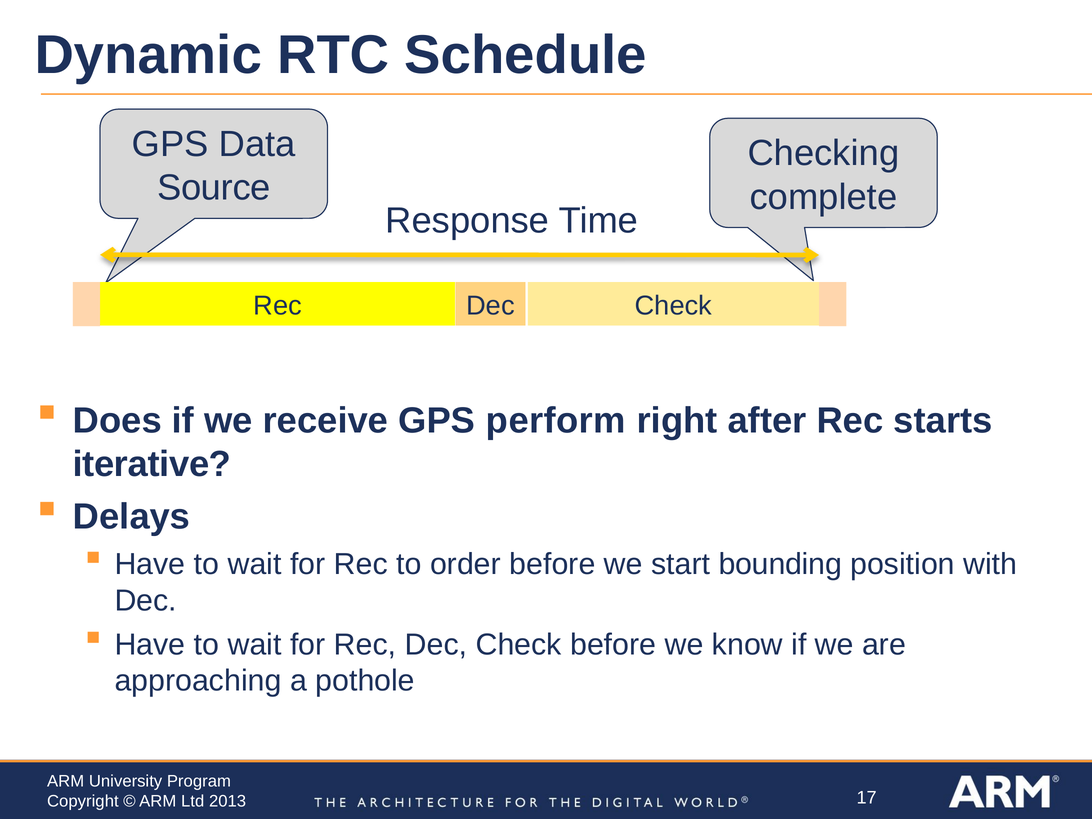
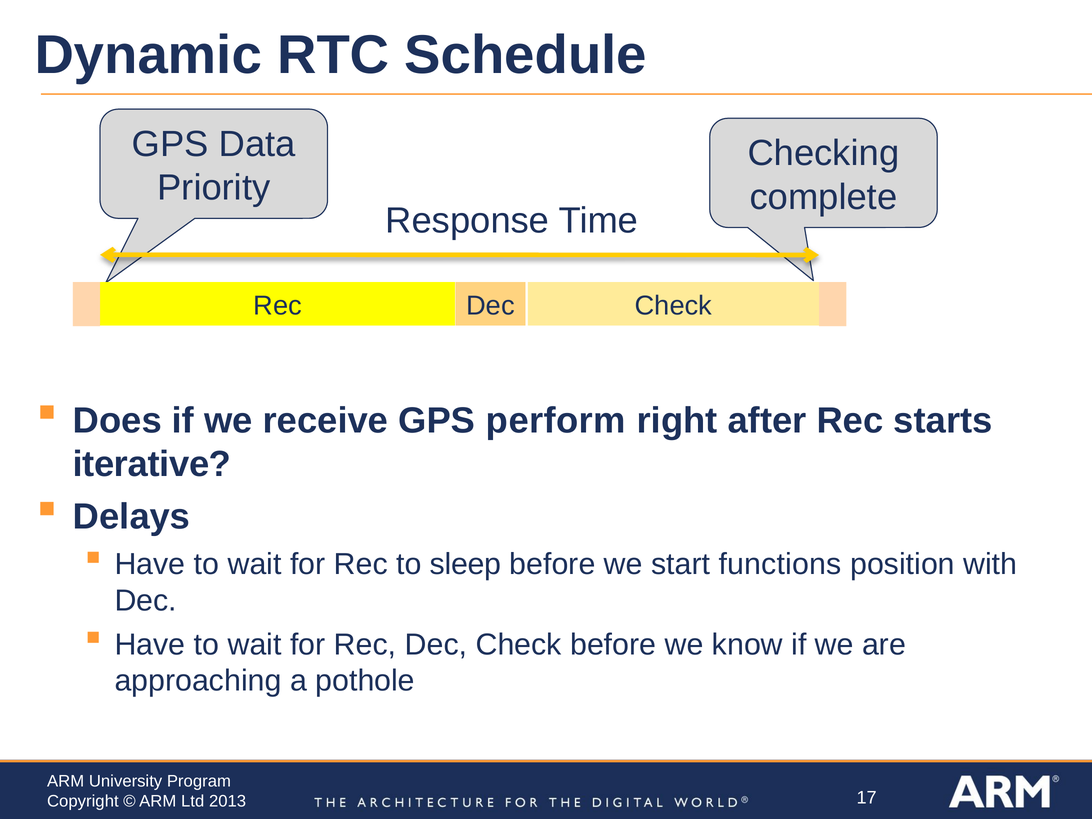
Source: Source -> Priority
order: order -> sleep
bounding: bounding -> functions
